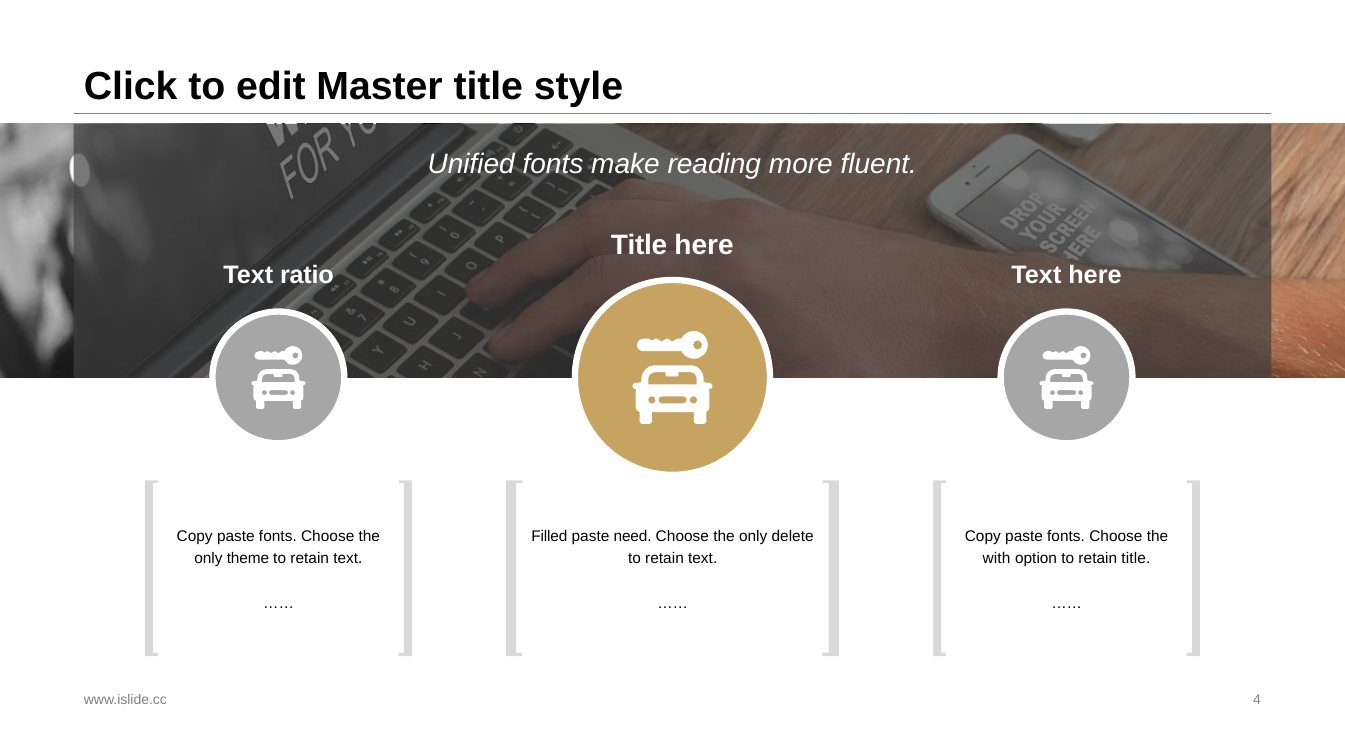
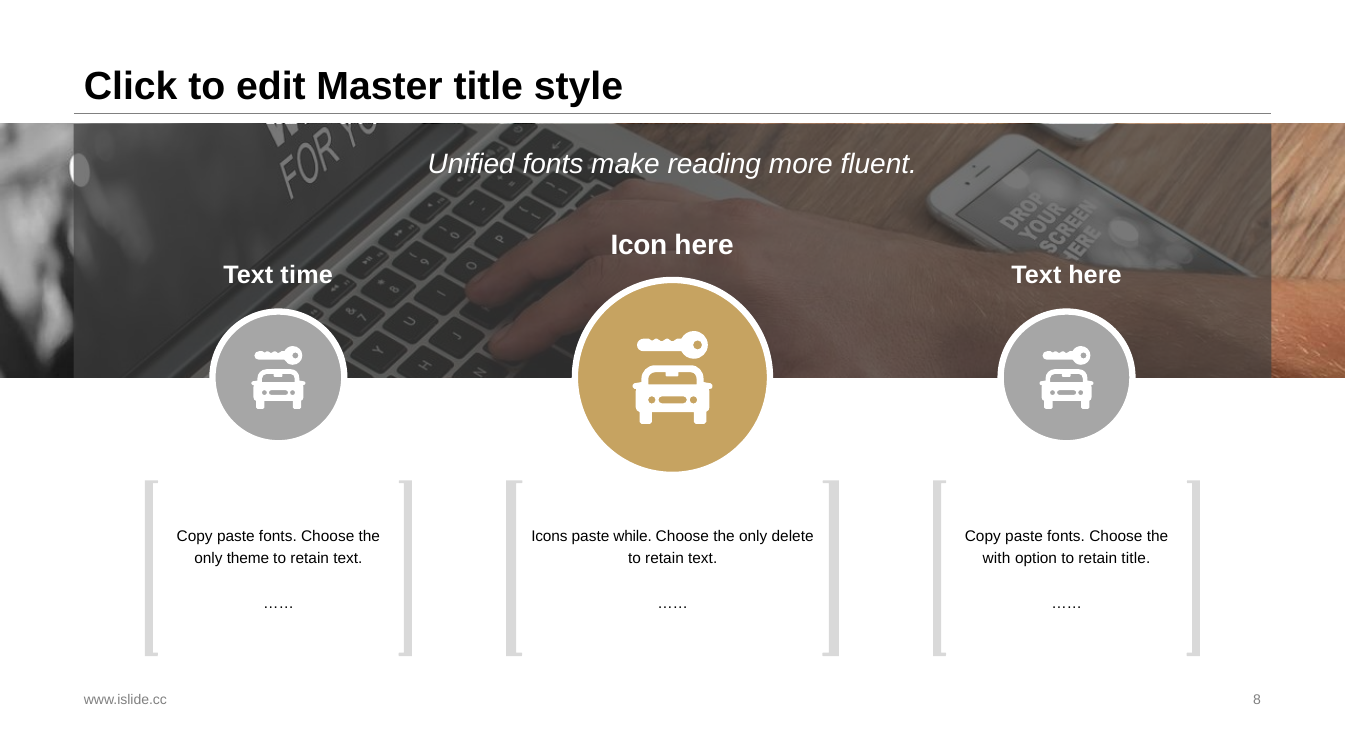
Title at (639, 245): Title -> Icon
ratio: ratio -> time
Filled: Filled -> Icons
need: need -> while
4: 4 -> 8
